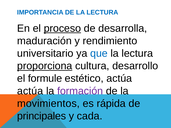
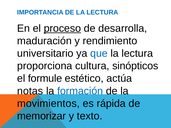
proporciona underline: present -> none
desarrollo: desarrollo -> sinópticos
actúa at (30, 91): actúa -> notas
formación colour: purple -> blue
principales: principales -> memorizar
cada: cada -> texto
